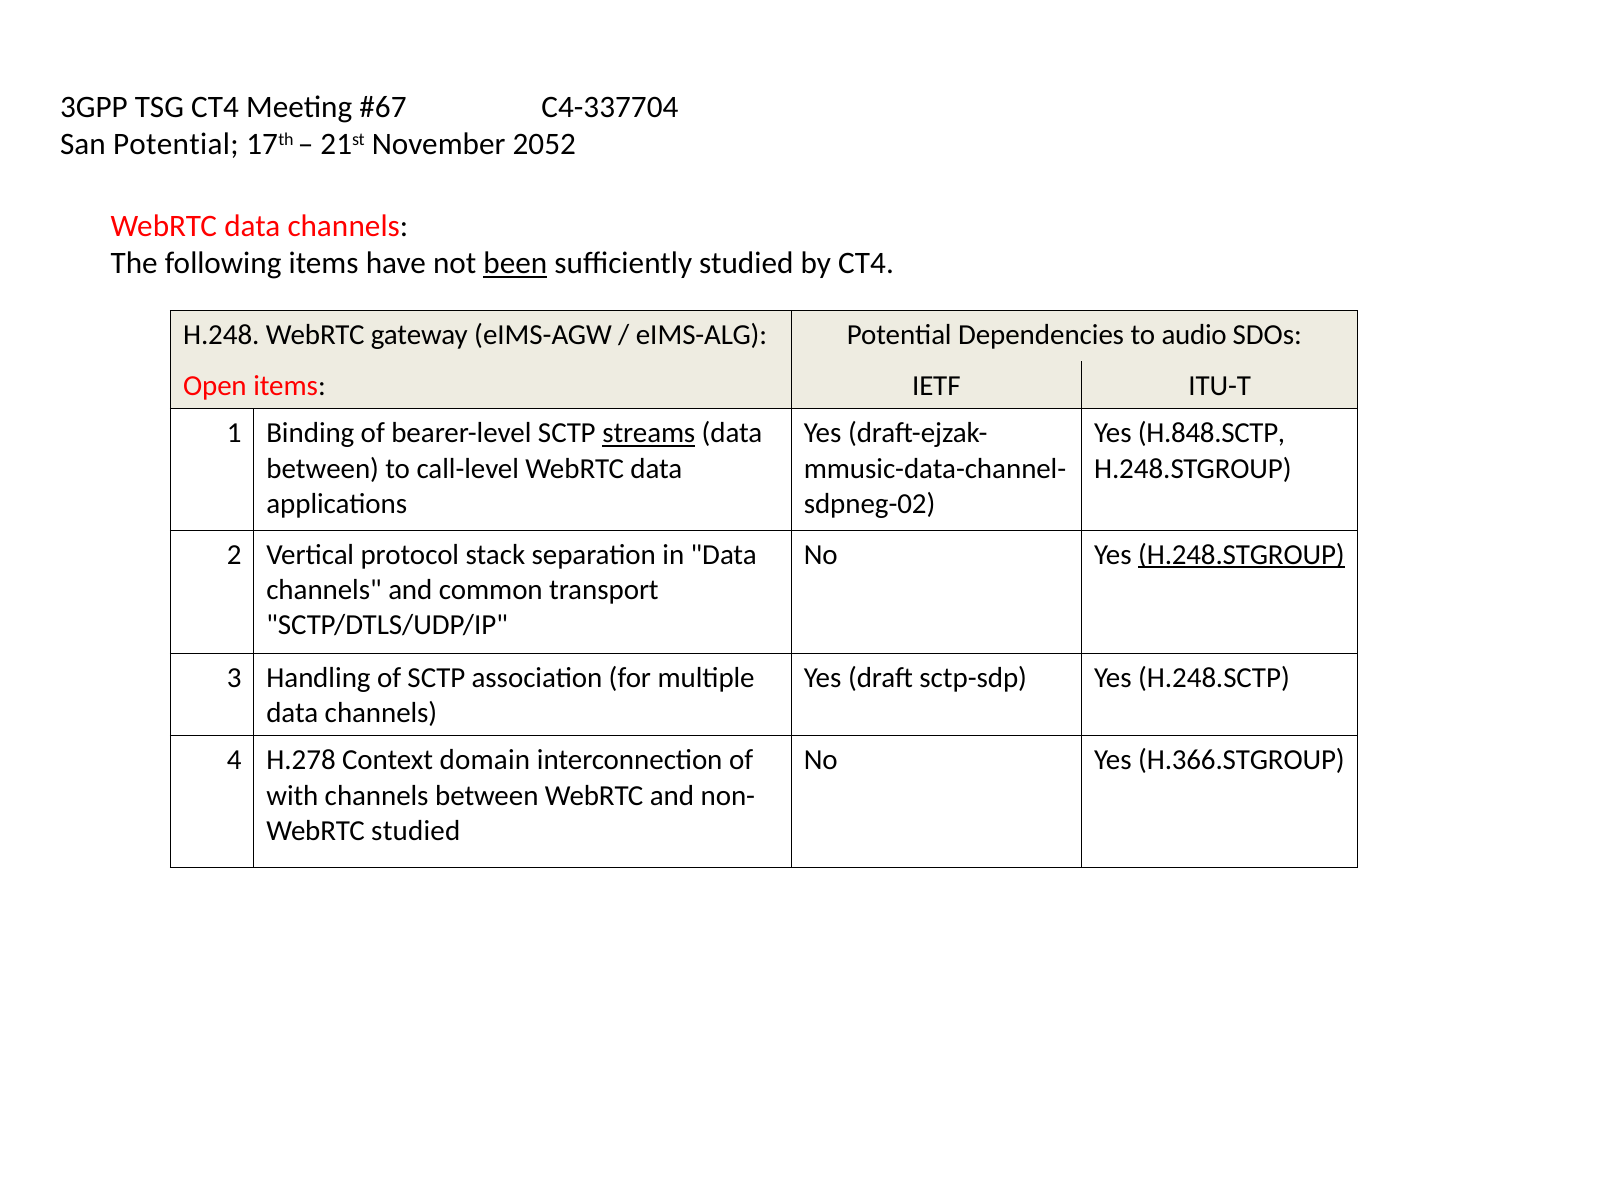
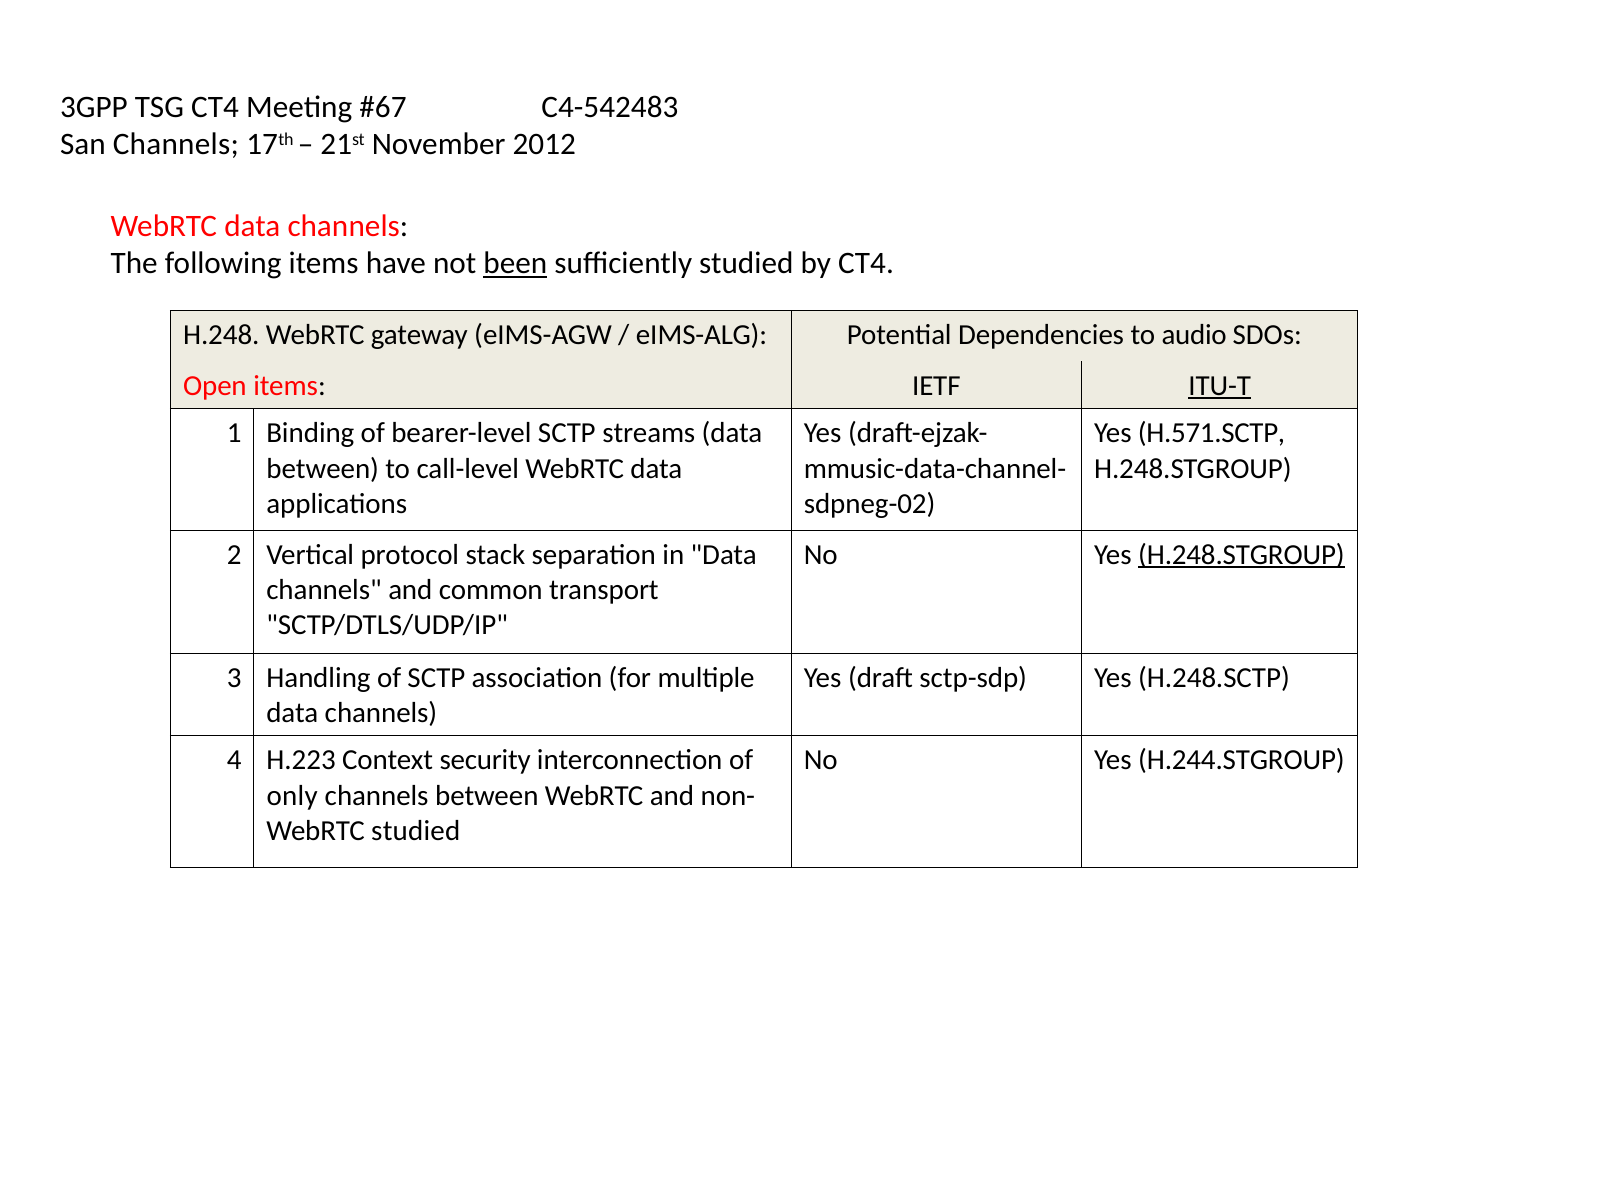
C4-337704: C4-337704 -> C4-542483
San Potential: Potential -> Channels
2052: 2052 -> 2012
ITU-T underline: none -> present
streams underline: present -> none
H.848.SCTP: H.848.SCTP -> H.571.SCTP
H.278: H.278 -> H.223
domain: domain -> security
H.366.STGROUP: H.366.STGROUP -> H.244.STGROUP
with: with -> only
